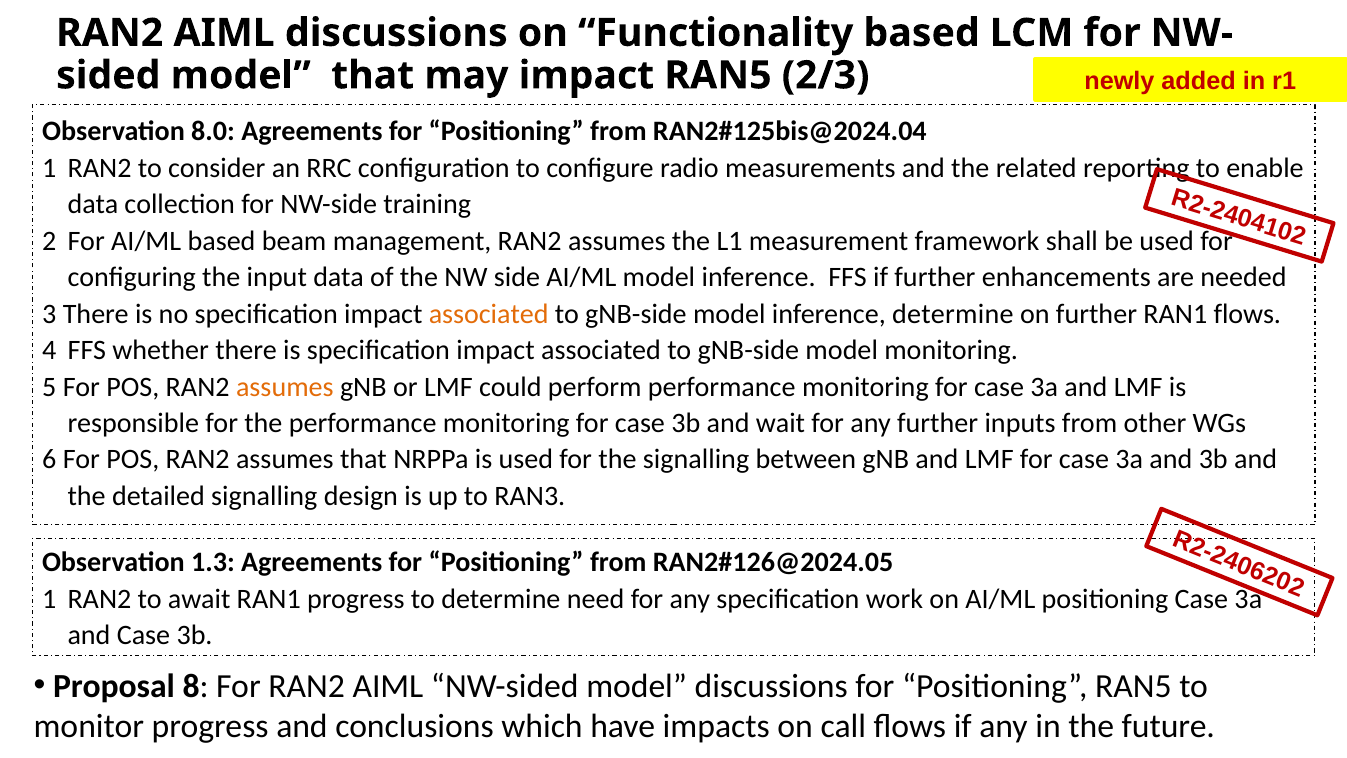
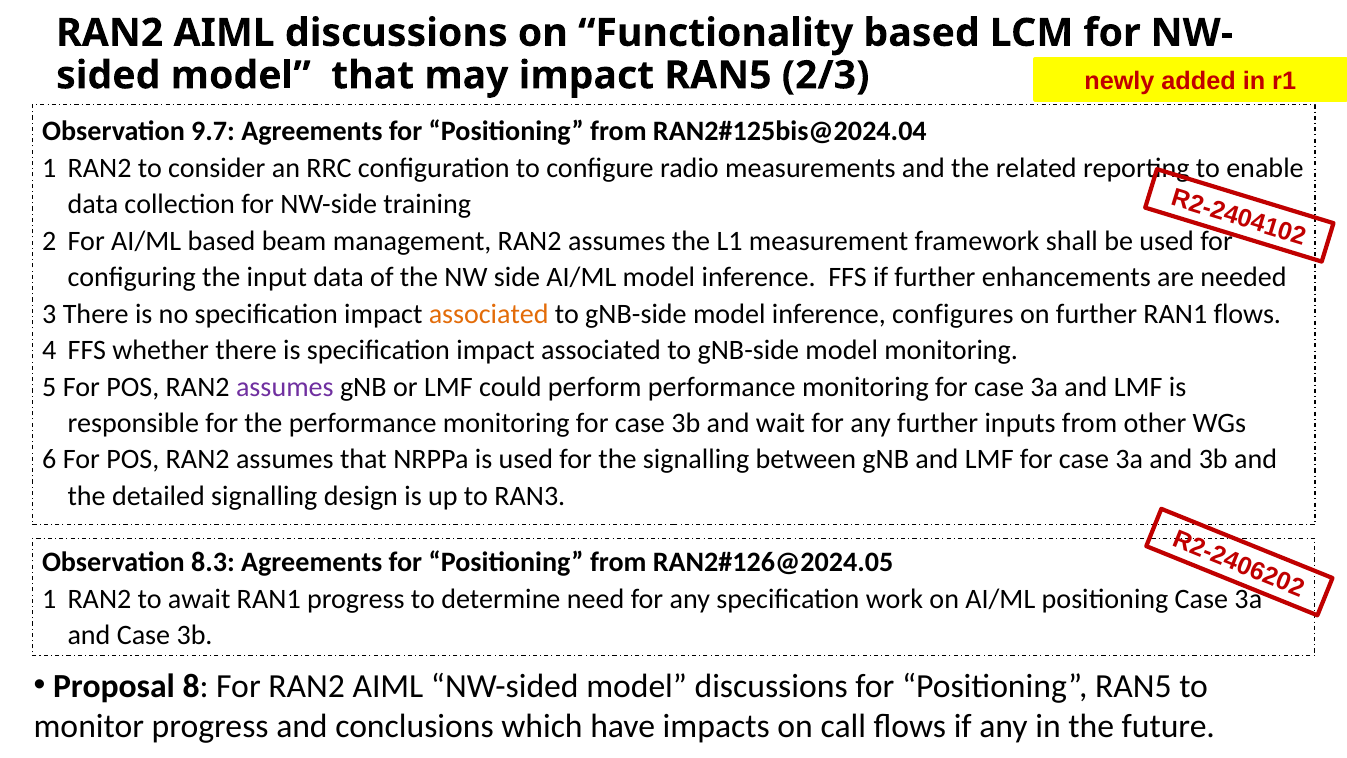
8.0: 8.0 -> 9.7
inference determine: determine -> configures
assumes at (285, 387) colour: orange -> purple
1.3: 1.3 -> 8.3
